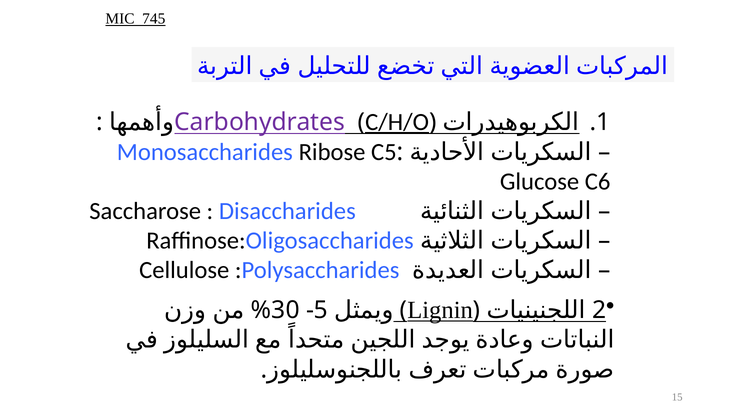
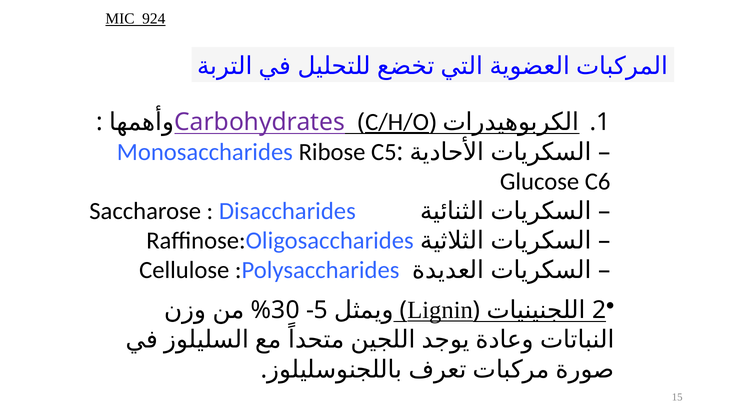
745: 745 -> 924
